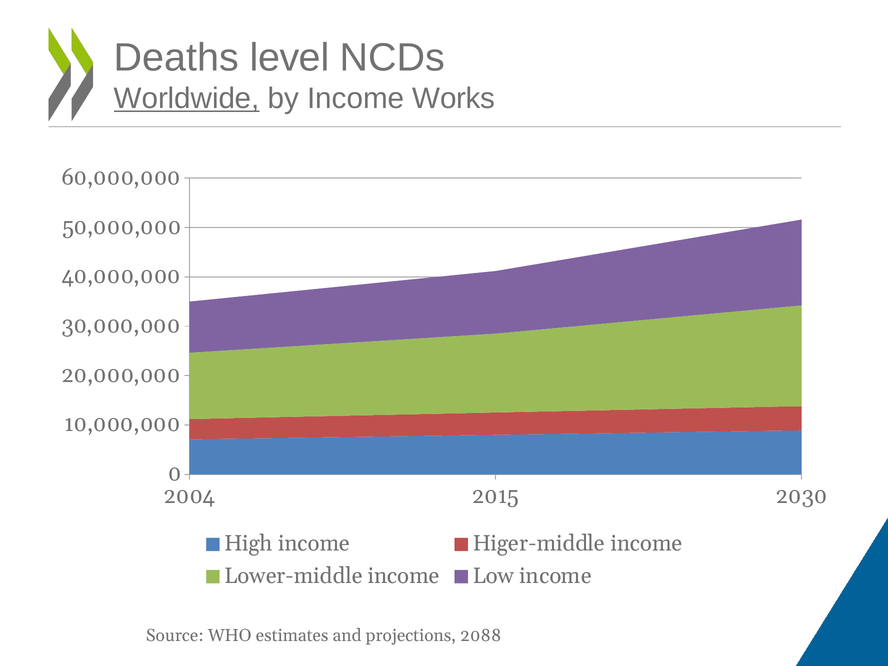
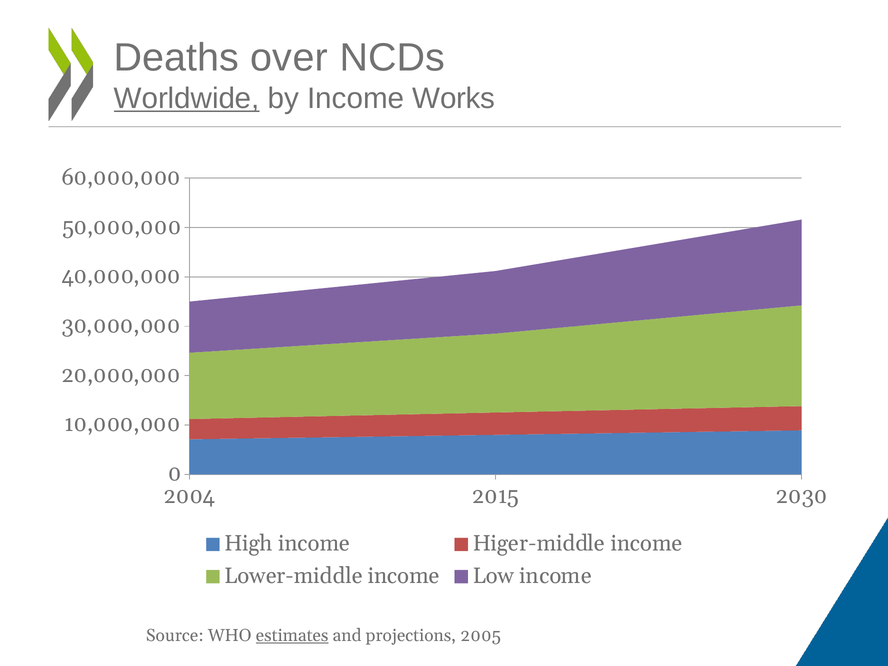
level: level -> over
estimates underline: none -> present
2088: 2088 -> 2005
